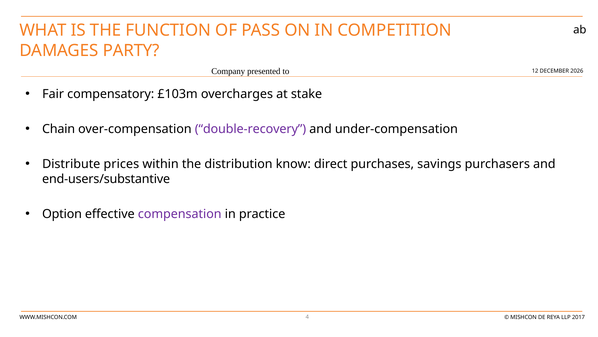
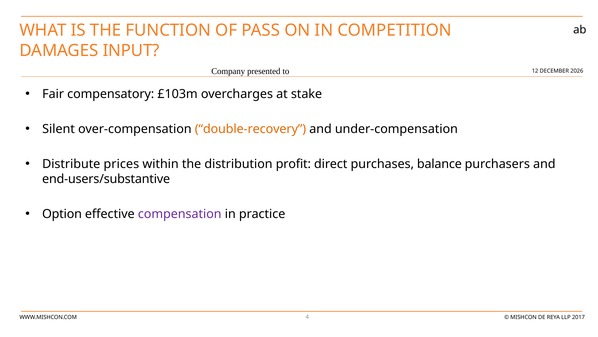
PARTY: PARTY -> INPUT
Chain: Chain -> Silent
double-recovery colour: purple -> orange
know: know -> profit
savings: savings -> balance
